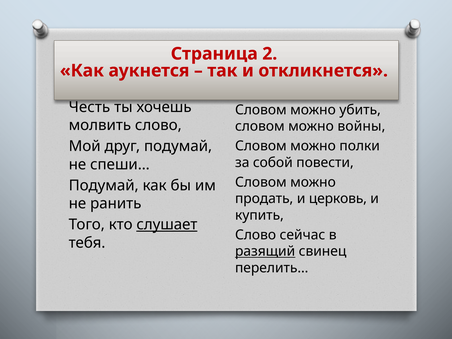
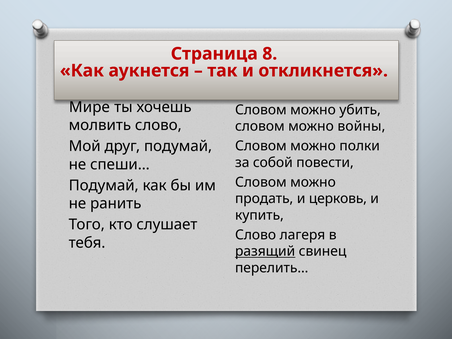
2: 2 -> 8
Честь: Честь -> Мире
слушает underline: present -> none
сейчас: сейчас -> лагеря
